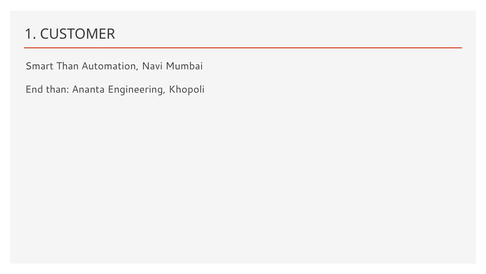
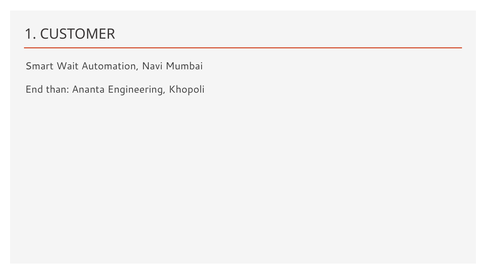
Smart Than: Than -> Wait
